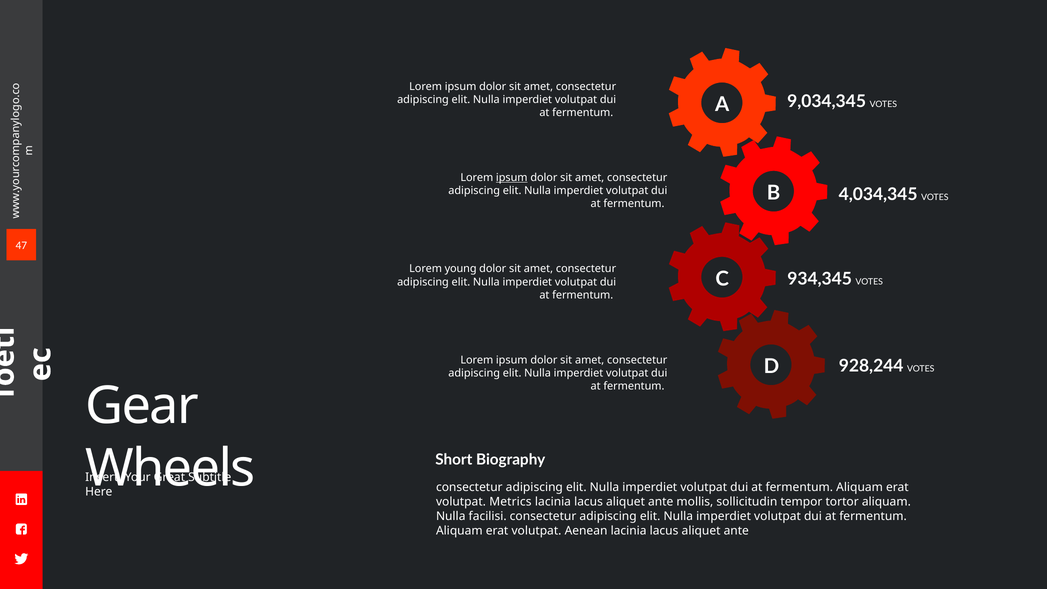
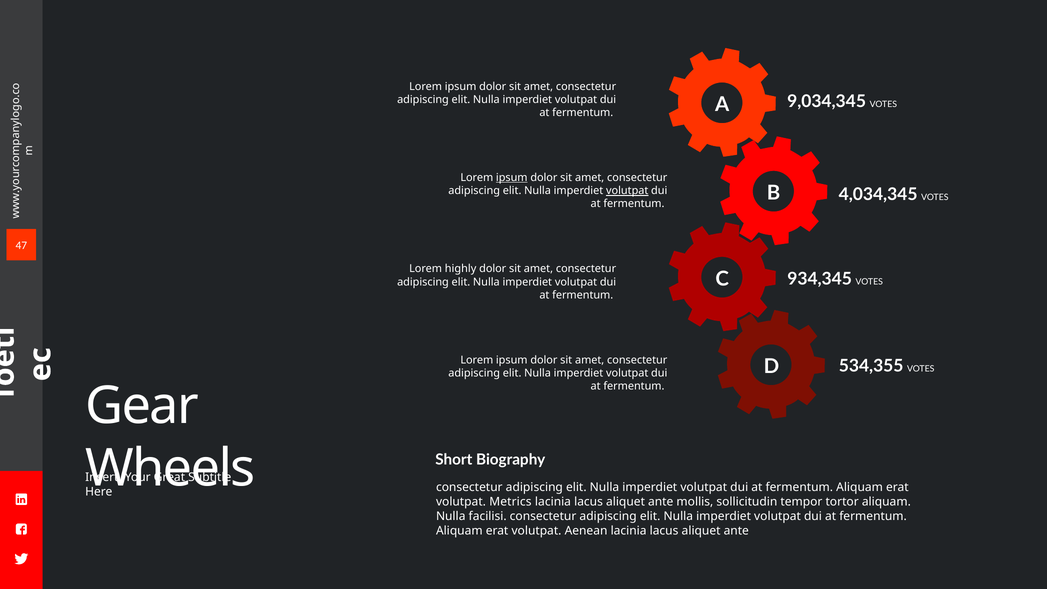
volutpat at (627, 191) underline: none -> present
young: young -> highly
928,244: 928,244 -> 534,355
